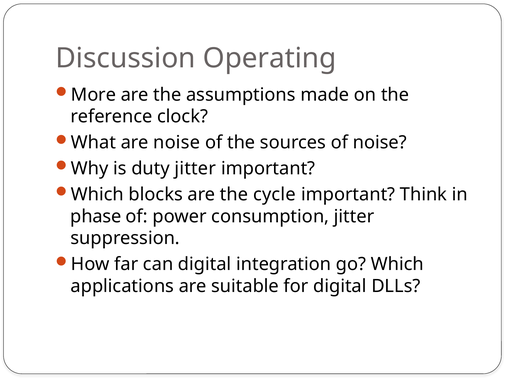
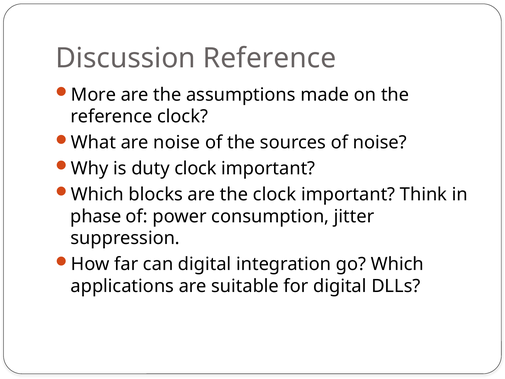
Discussion Operating: Operating -> Reference
duty jitter: jitter -> clock
the cycle: cycle -> clock
